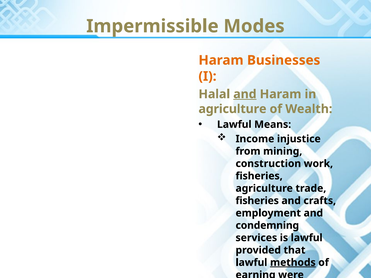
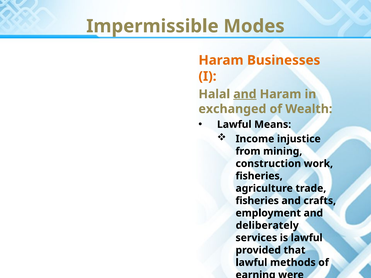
agriculture at (232, 109): agriculture -> exchanged
condemning: condemning -> deliberately
methods underline: present -> none
